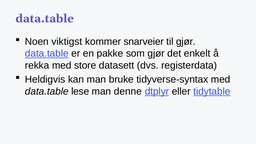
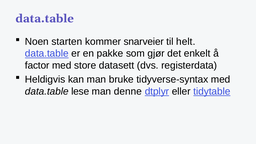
viktigst: viktigst -> starten
til gjør: gjør -> helt
rekka: rekka -> factor
